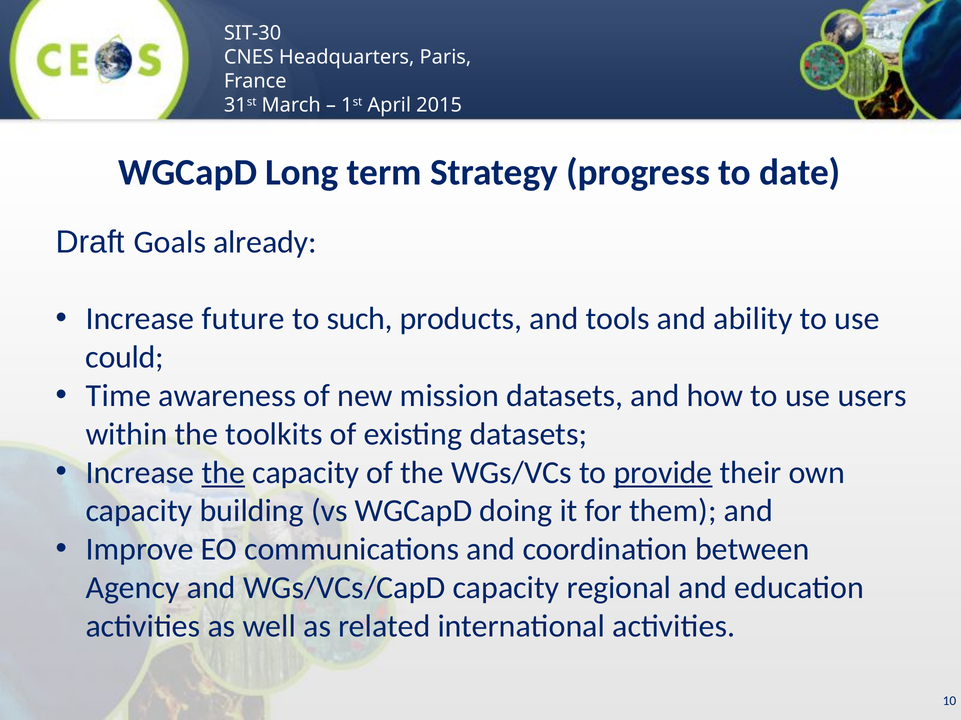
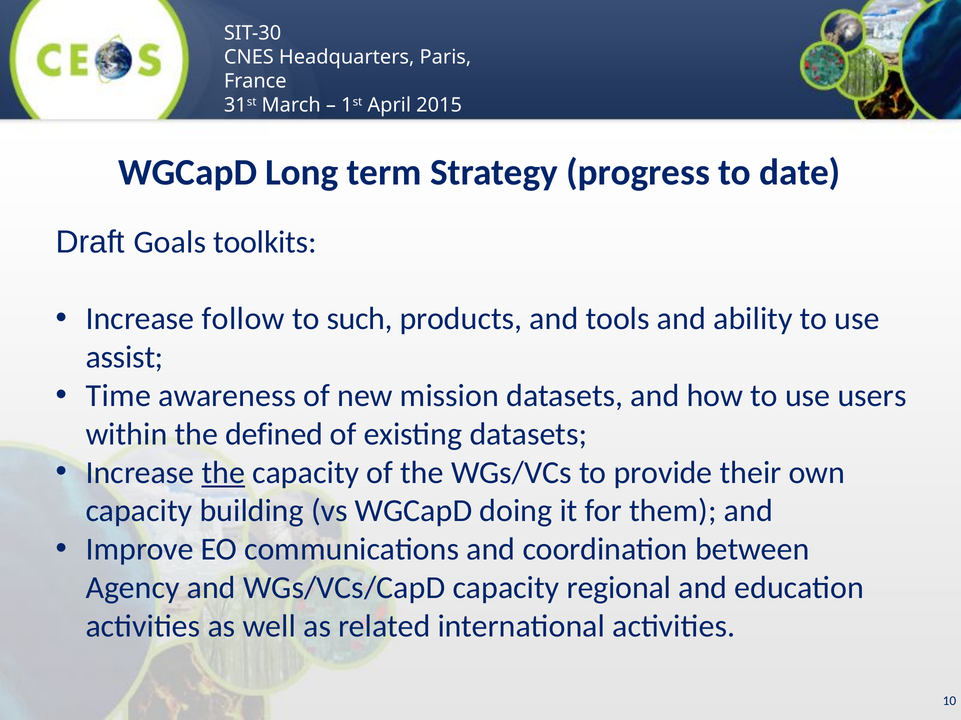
already: already -> toolkits
future: future -> follow
could: could -> assist
toolkits: toolkits -> defined
provide underline: present -> none
